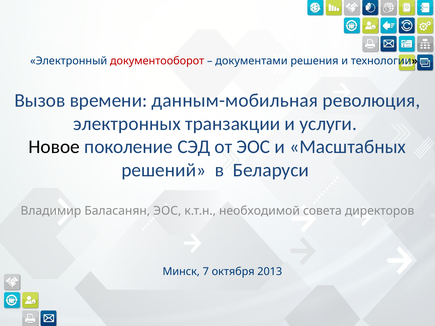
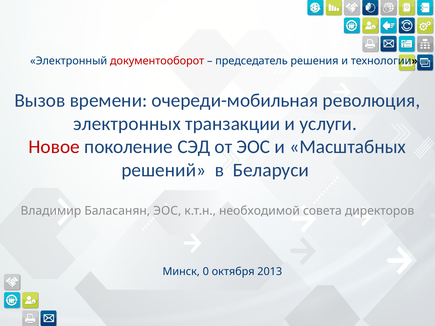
документами: документами -> председатель
данным-мобильная: данным-мобильная -> очереди-мобильная
Новое colour: black -> red
7: 7 -> 0
